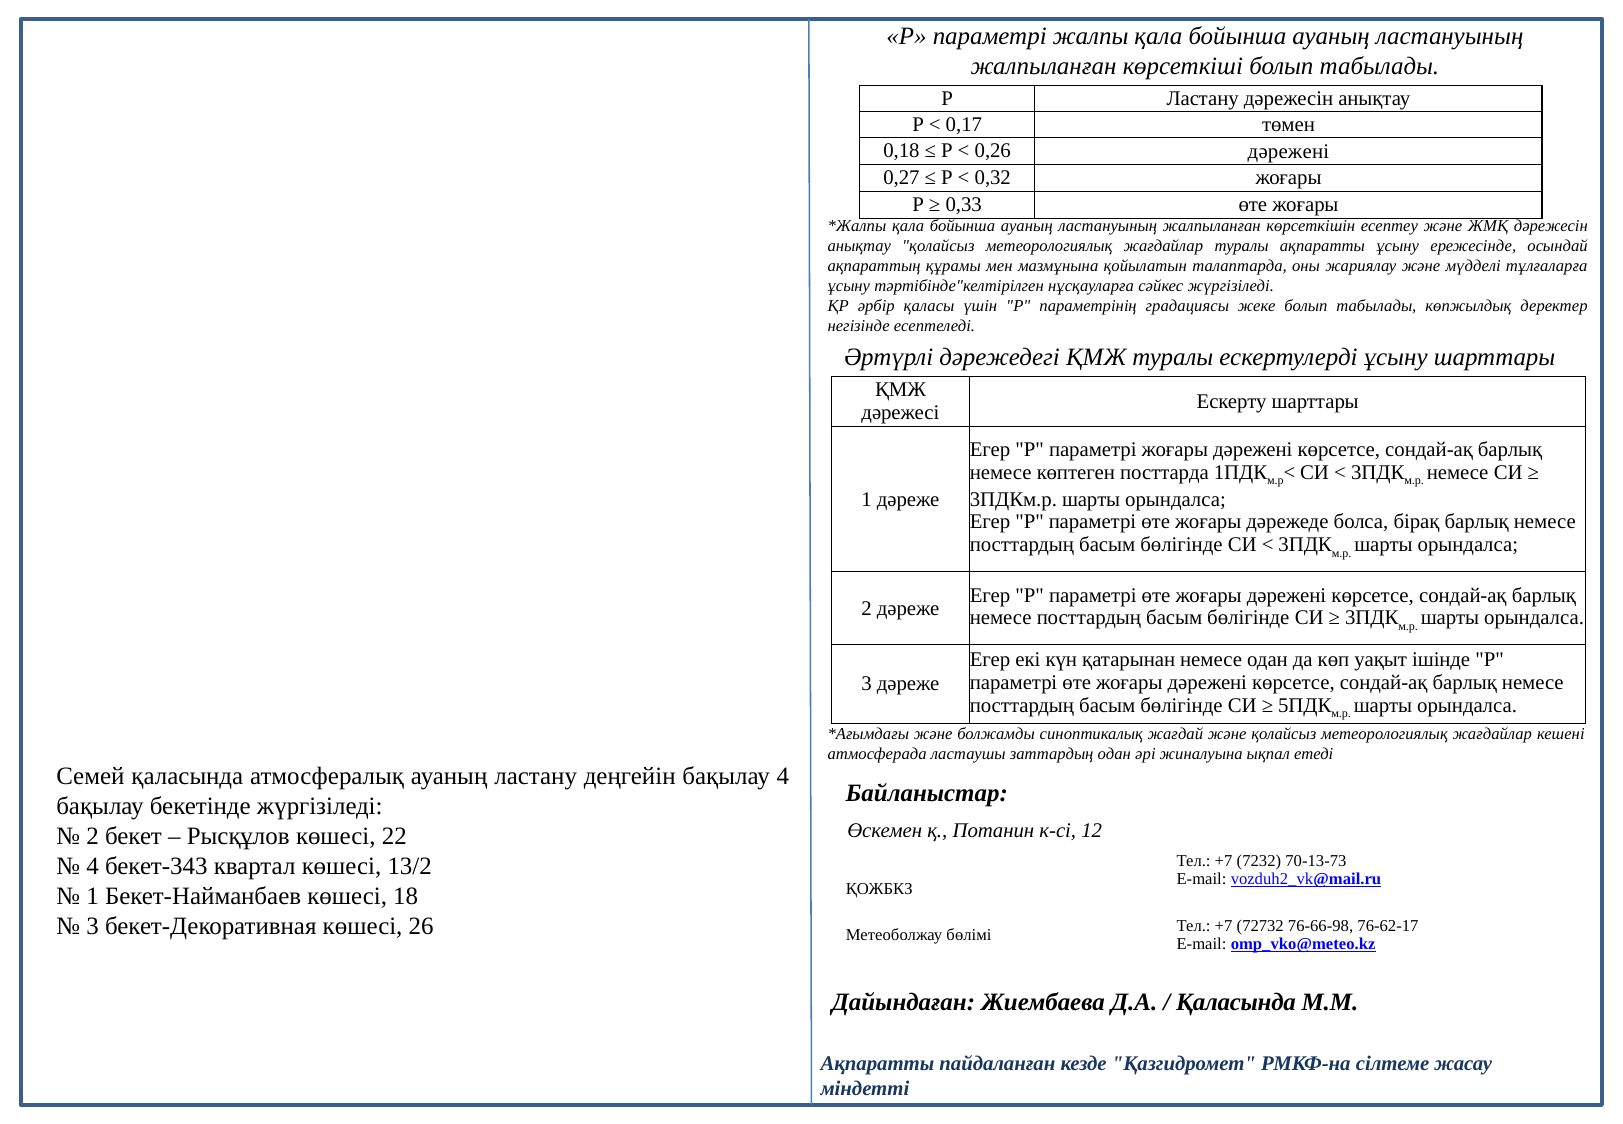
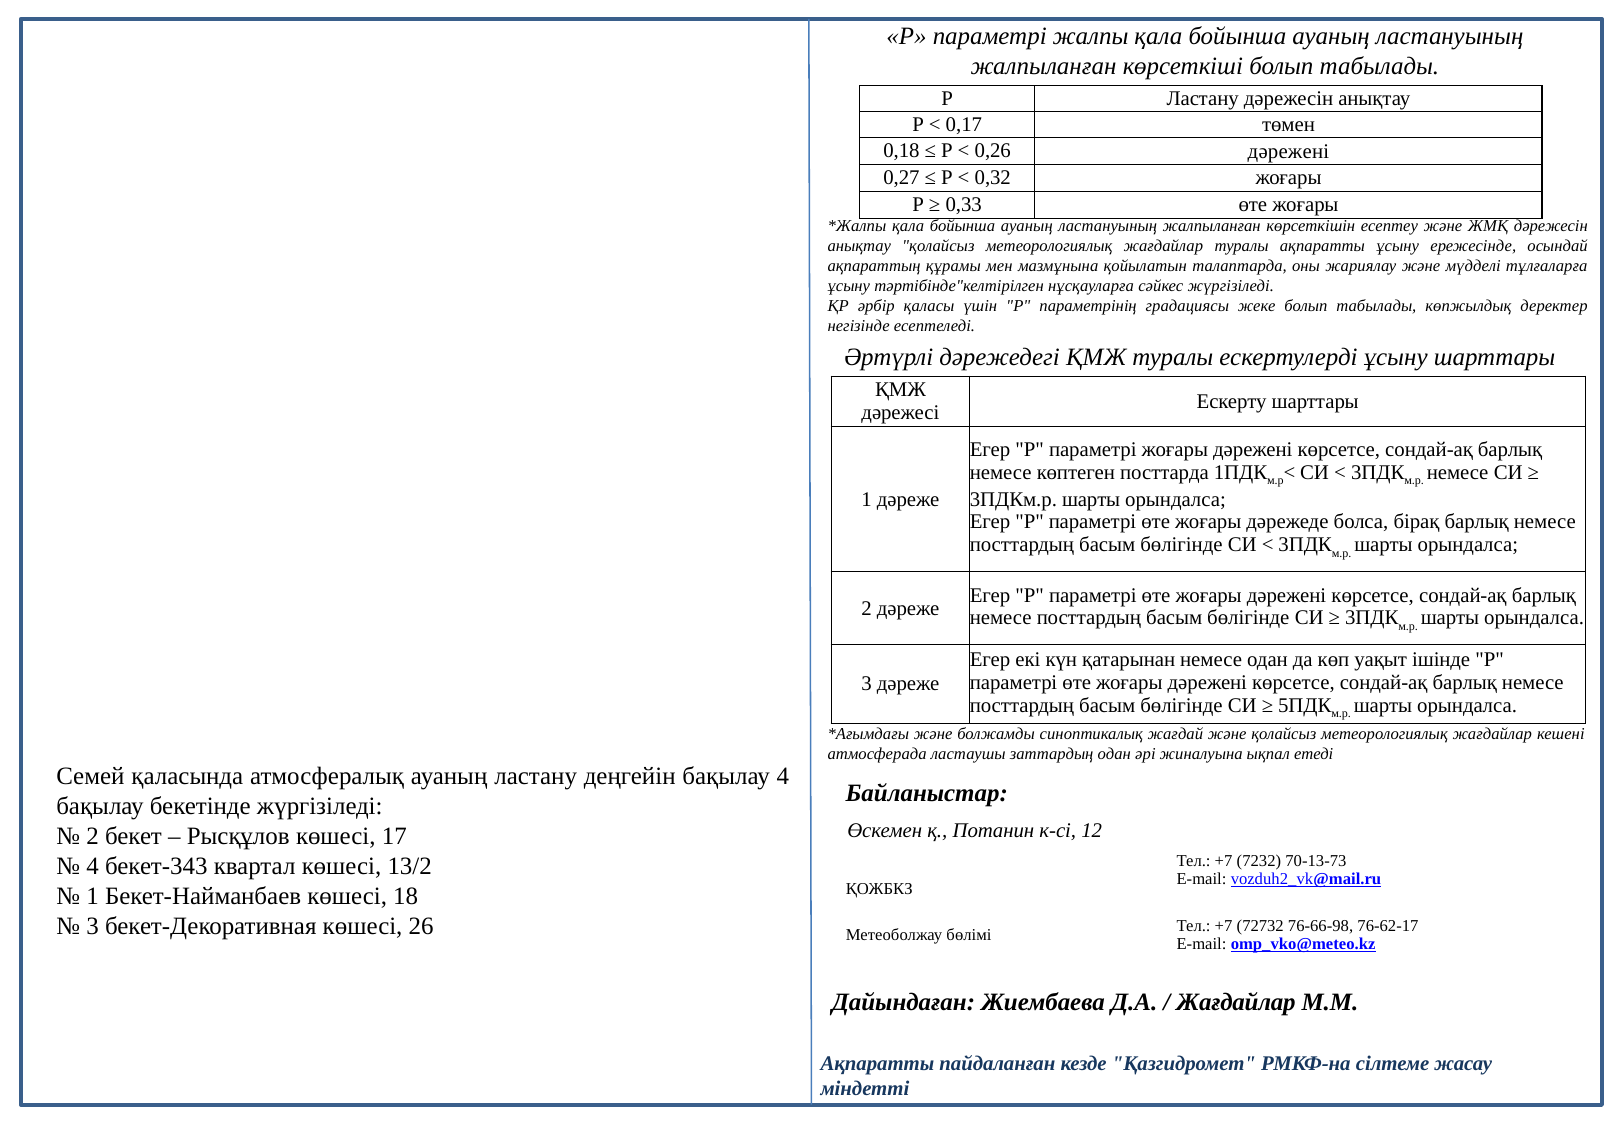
22: 22 -> 17
Қаласында at (1236, 1002): Қаласында -> Жағдайлар
